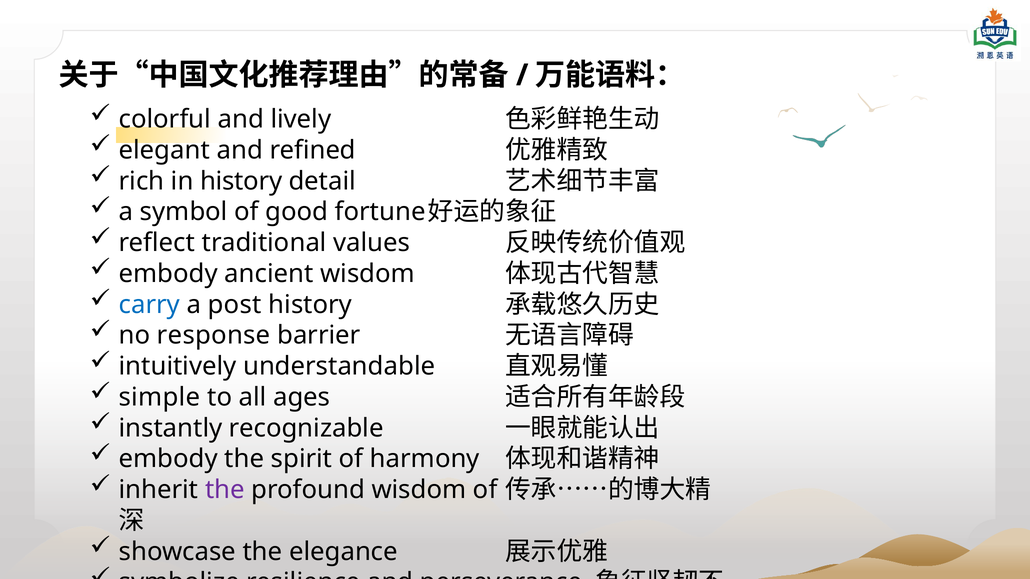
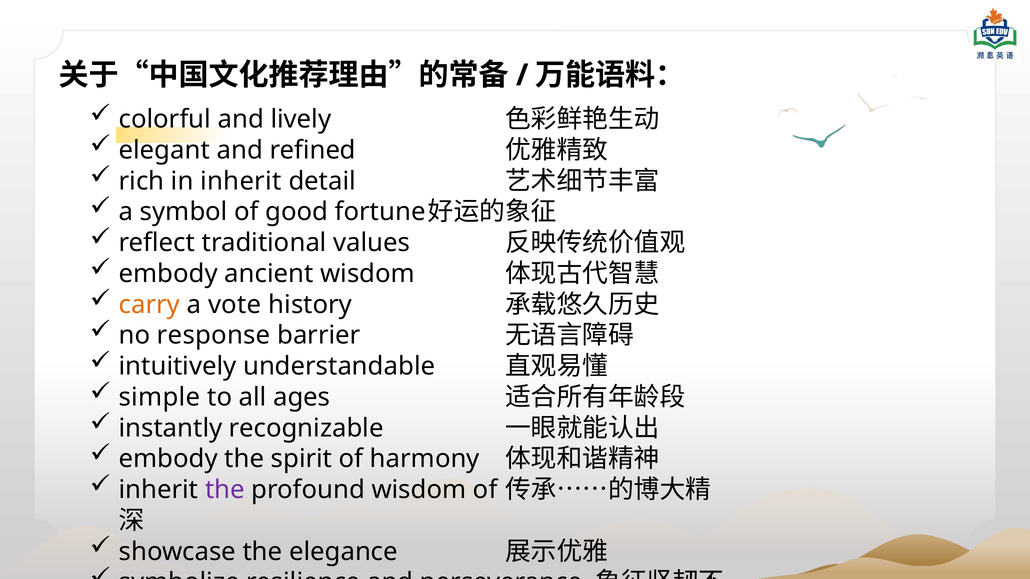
in history: history -> inherit
carry colour: blue -> orange
post: post -> vote
